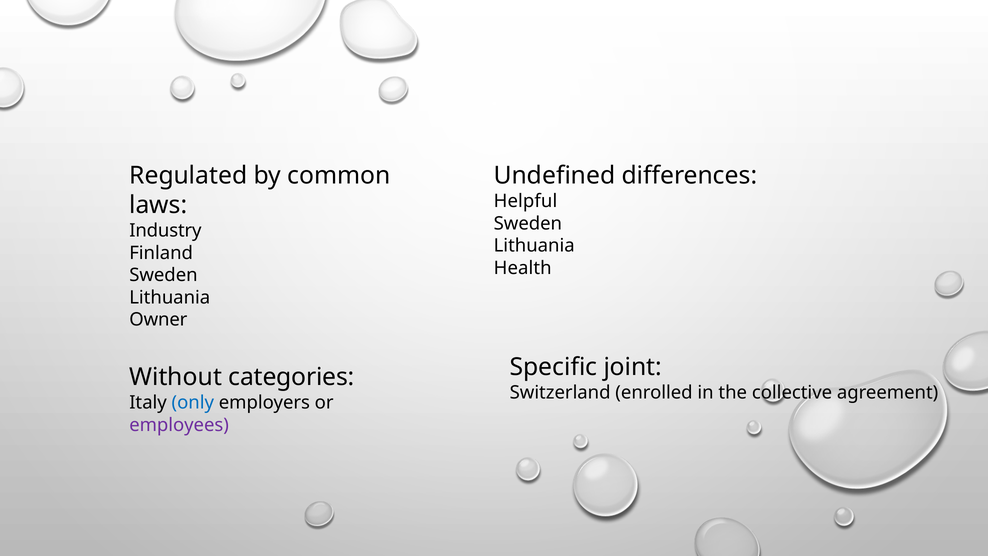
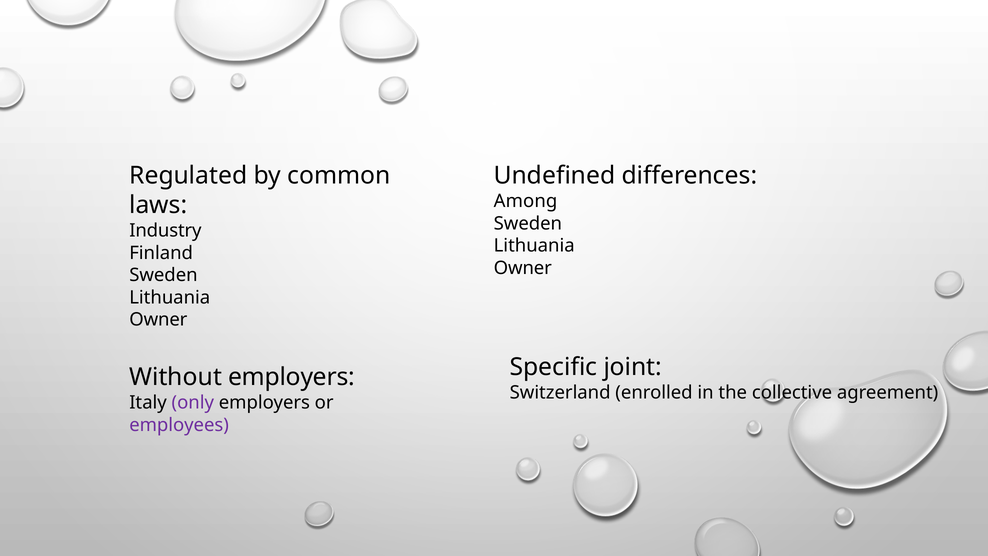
Helpful: Helpful -> Among
Health at (523, 268): Health -> Owner
Without categories: categories -> employers
only colour: blue -> purple
